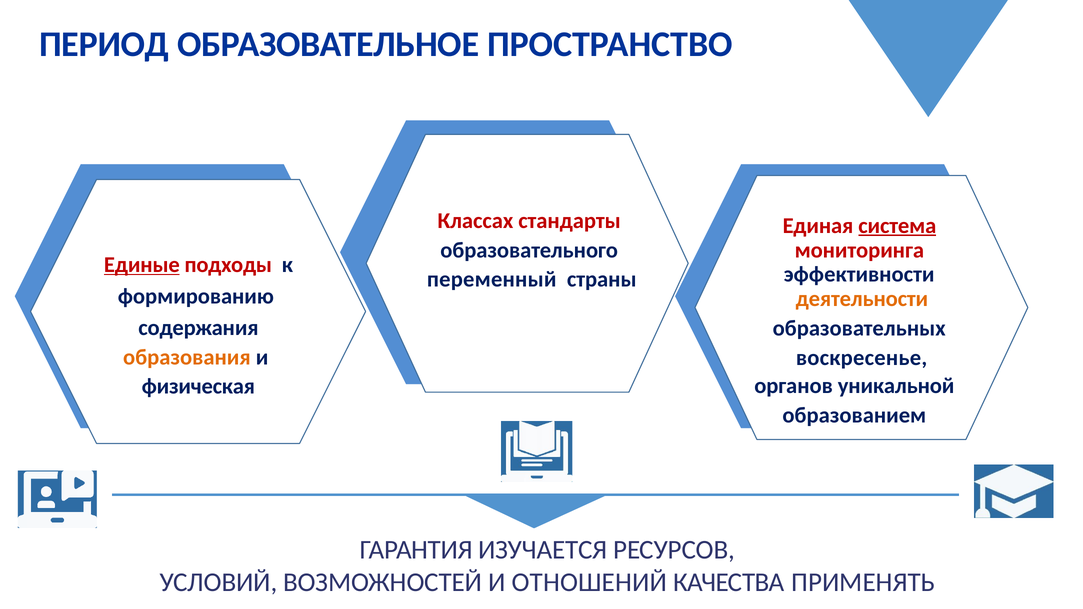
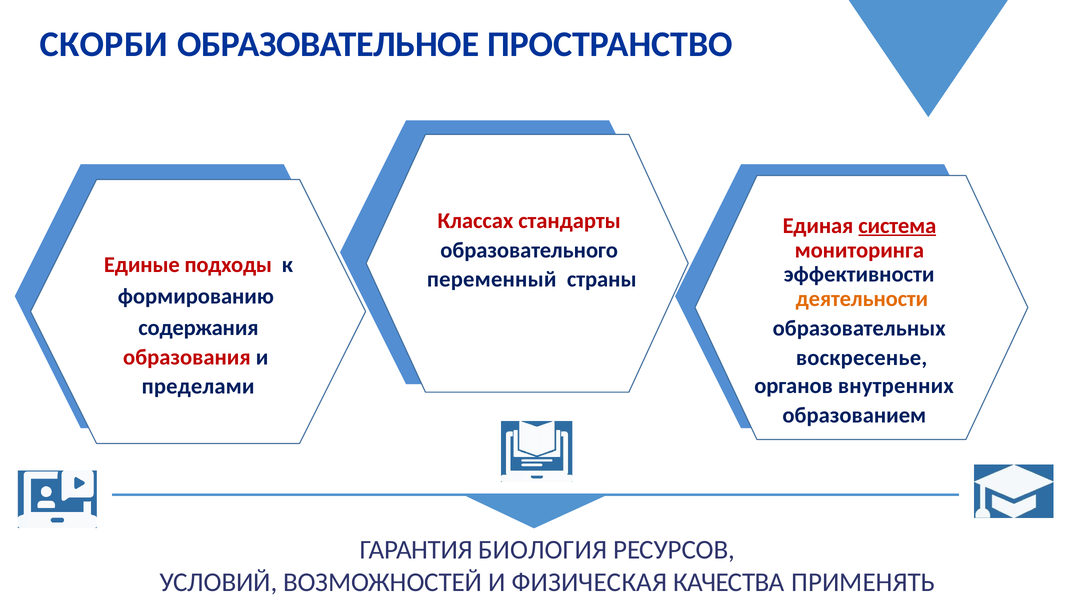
ПЕРИОД: ПЕРИОД -> СКОРБИ
Единые underline: present -> none
образования colour: orange -> red
уникальной: уникальной -> внутренних
физическая: физическая -> пределами
ИЗУЧАЕТСЯ: ИЗУЧАЕТСЯ -> БИОЛОГИЯ
ОТНОШЕНИЙ: ОТНОШЕНИЙ -> ФИЗИЧЕСКАЯ
